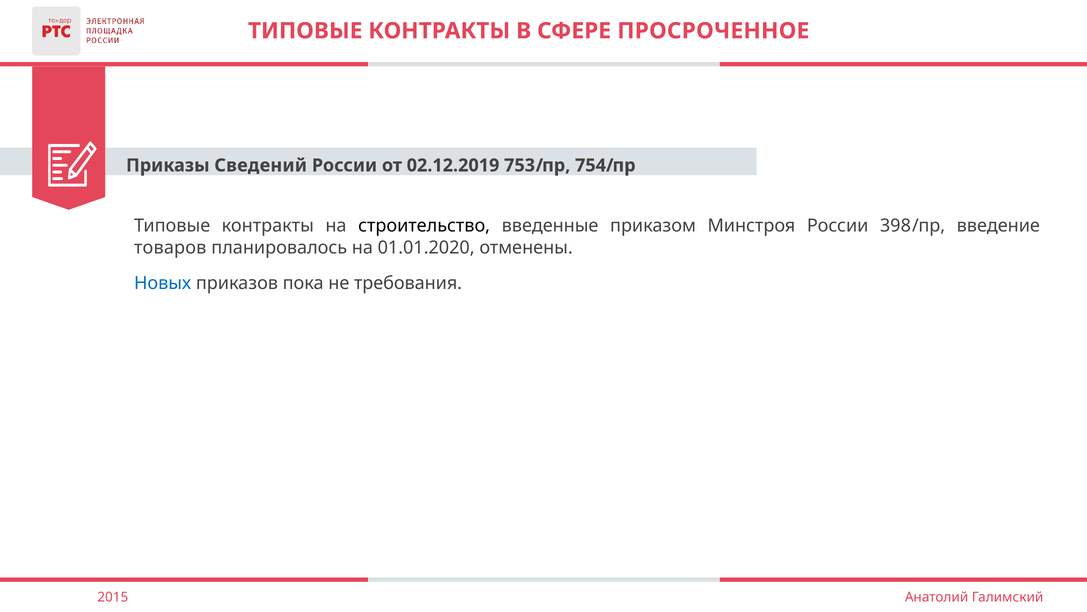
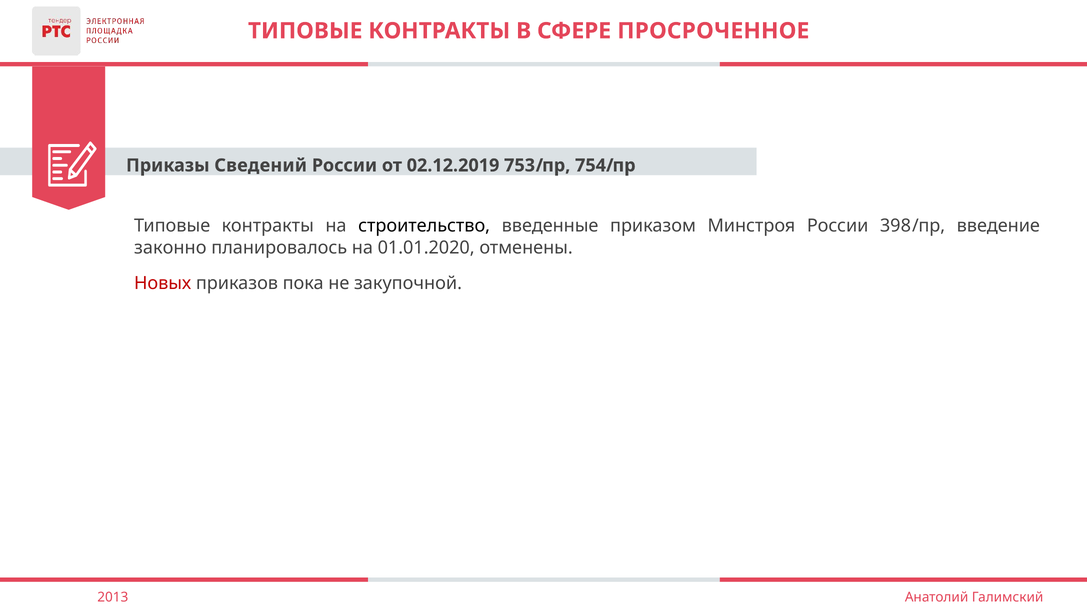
товаров: товаров -> законно
Новых colour: blue -> red
требования: требования -> закупочной
2015: 2015 -> 2013
